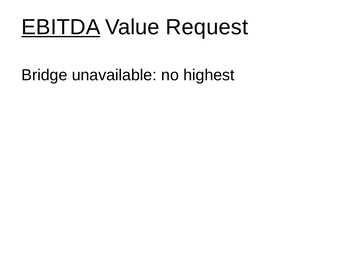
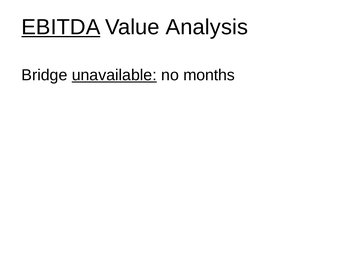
Request: Request -> Analysis
unavailable underline: none -> present
highest: highest -> months
